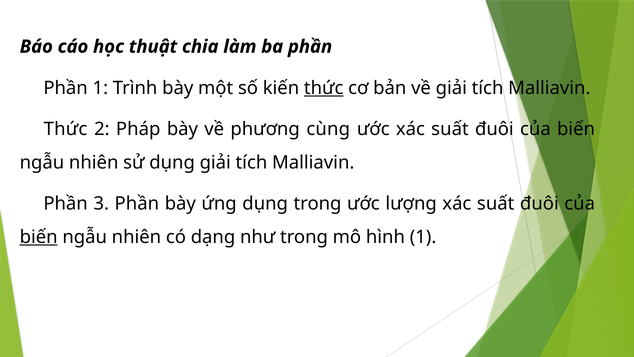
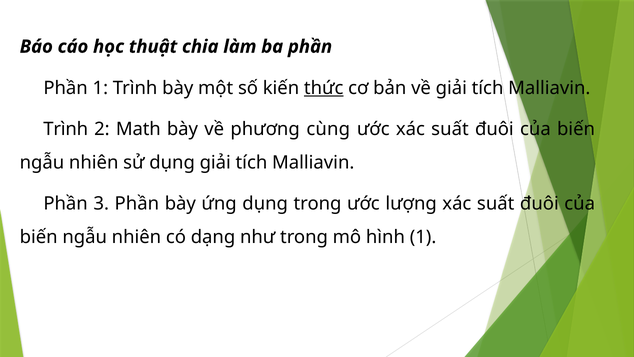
Thức at (66, 129): Thức -> Trình
Pháp: Pháp -> Math
biến at (39, 237) underline: present -> none
